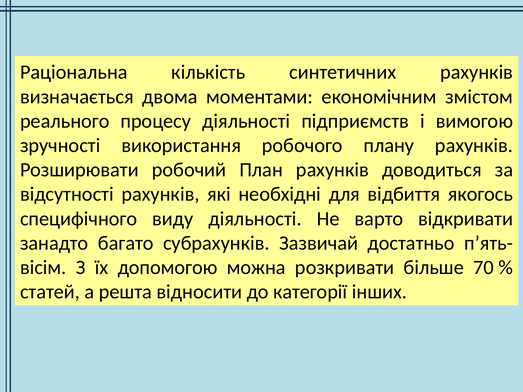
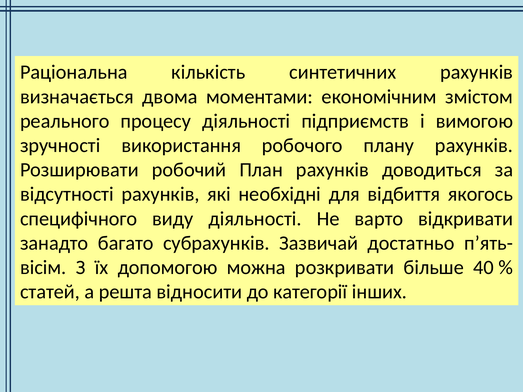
70: 70 -> 40
